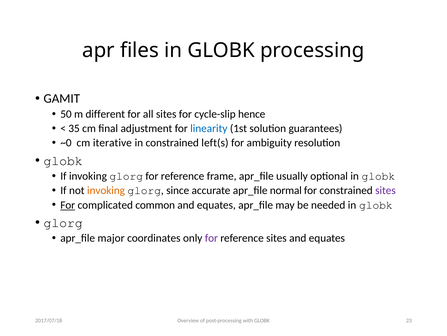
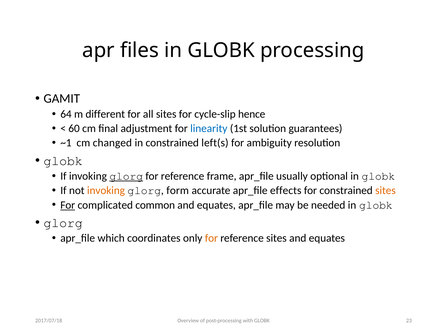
50: 50 -> 64
35: 35 -> 60
~0: ~0 -> ~1
iterative: iterative -> changed
glorg at (126, 176) underline: none -> present
since: since -> form
normal: normal -> effects
sites at (385, 190) colour: purple -> orange
major: major -> which
for at (211, 238) colour: purple -> orange
